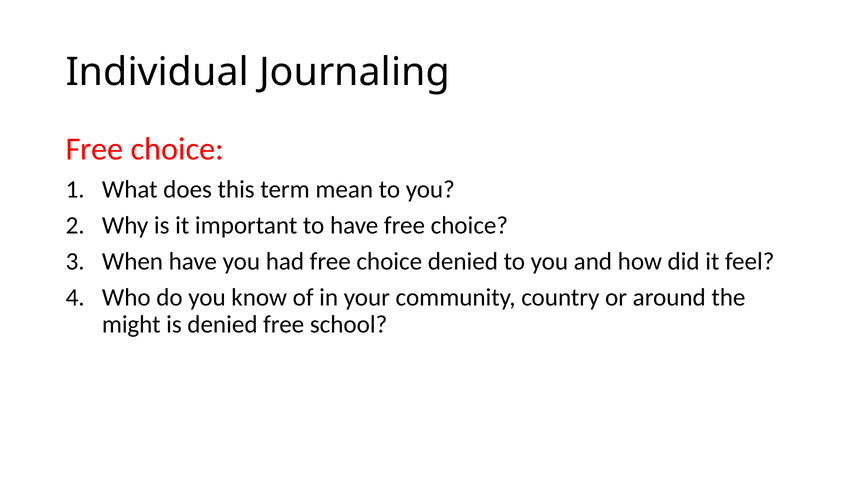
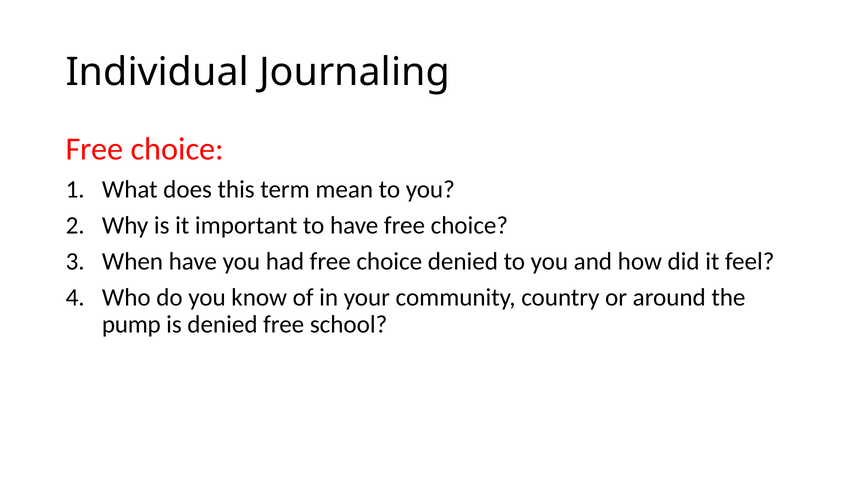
might: might -> pump
